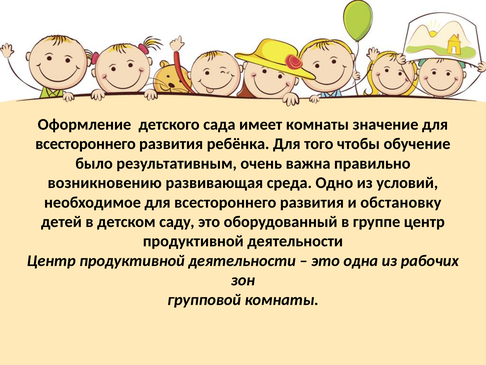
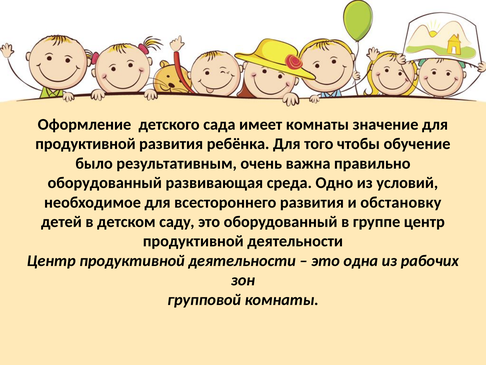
всестороннего at (86, 144): всестороннего -> продуктивной
возникновению at (105, 183): возникновению -> оборудованный
